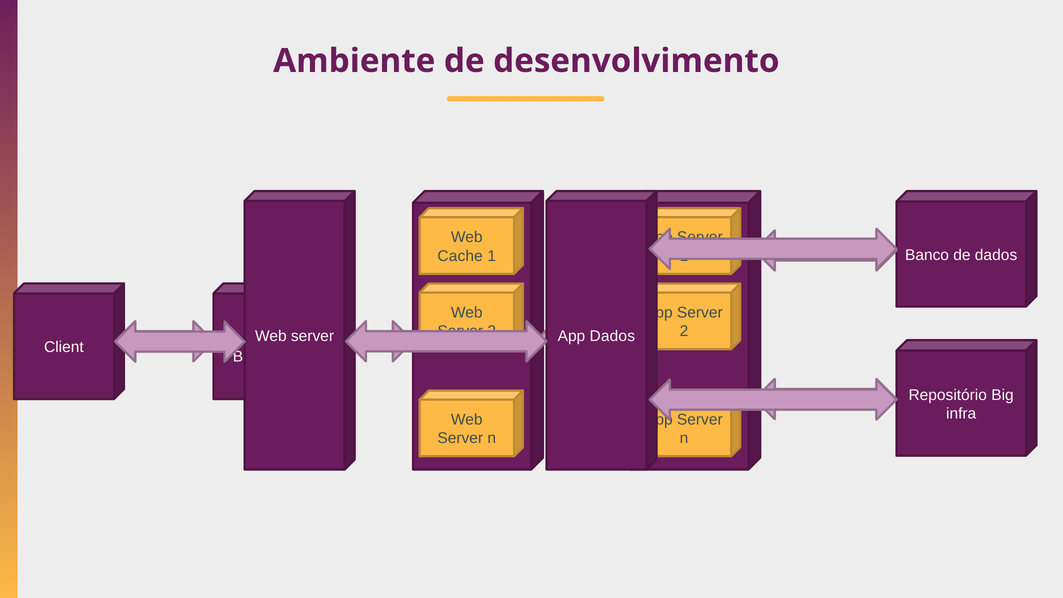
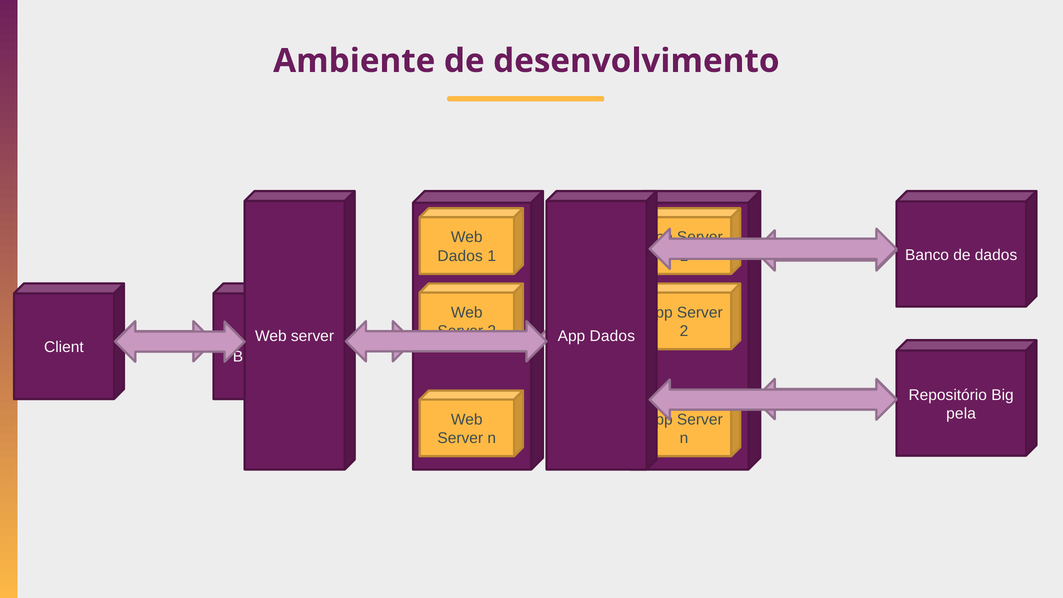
Cache at (460, 256): Cache -> Dados
infra: infra -> pela
